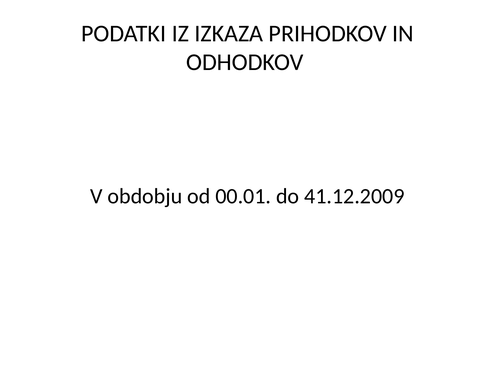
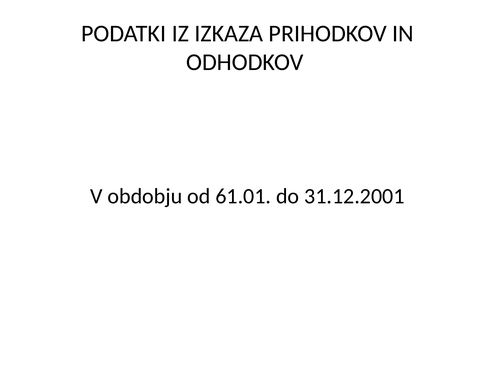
00.01: 00.01 -> 61.01
41.12.2009: 41.12.2009 -> 31.12.2001
